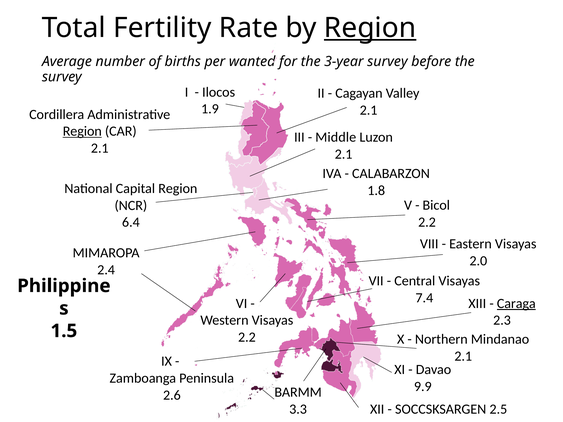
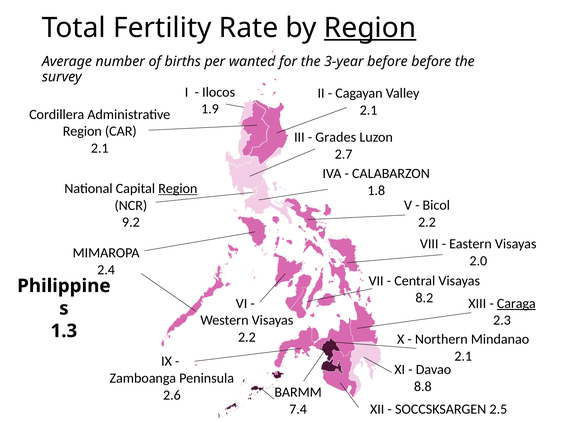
3-year survey: survey -> before
Region at (82, 131) underline: present -> none
Middle: Middle -> Grades
2.1 at (344, 154): 2.1 -> 2.7
Region at (178, 189) underline: none -> present
6.4: 6.4 -> 9.2
7.4: 7.4 -> 8.2
1.5: 1.5 -> 1.3
9.9: 9.9 -> 8.8
3.3: 3.3 -> 7.4
